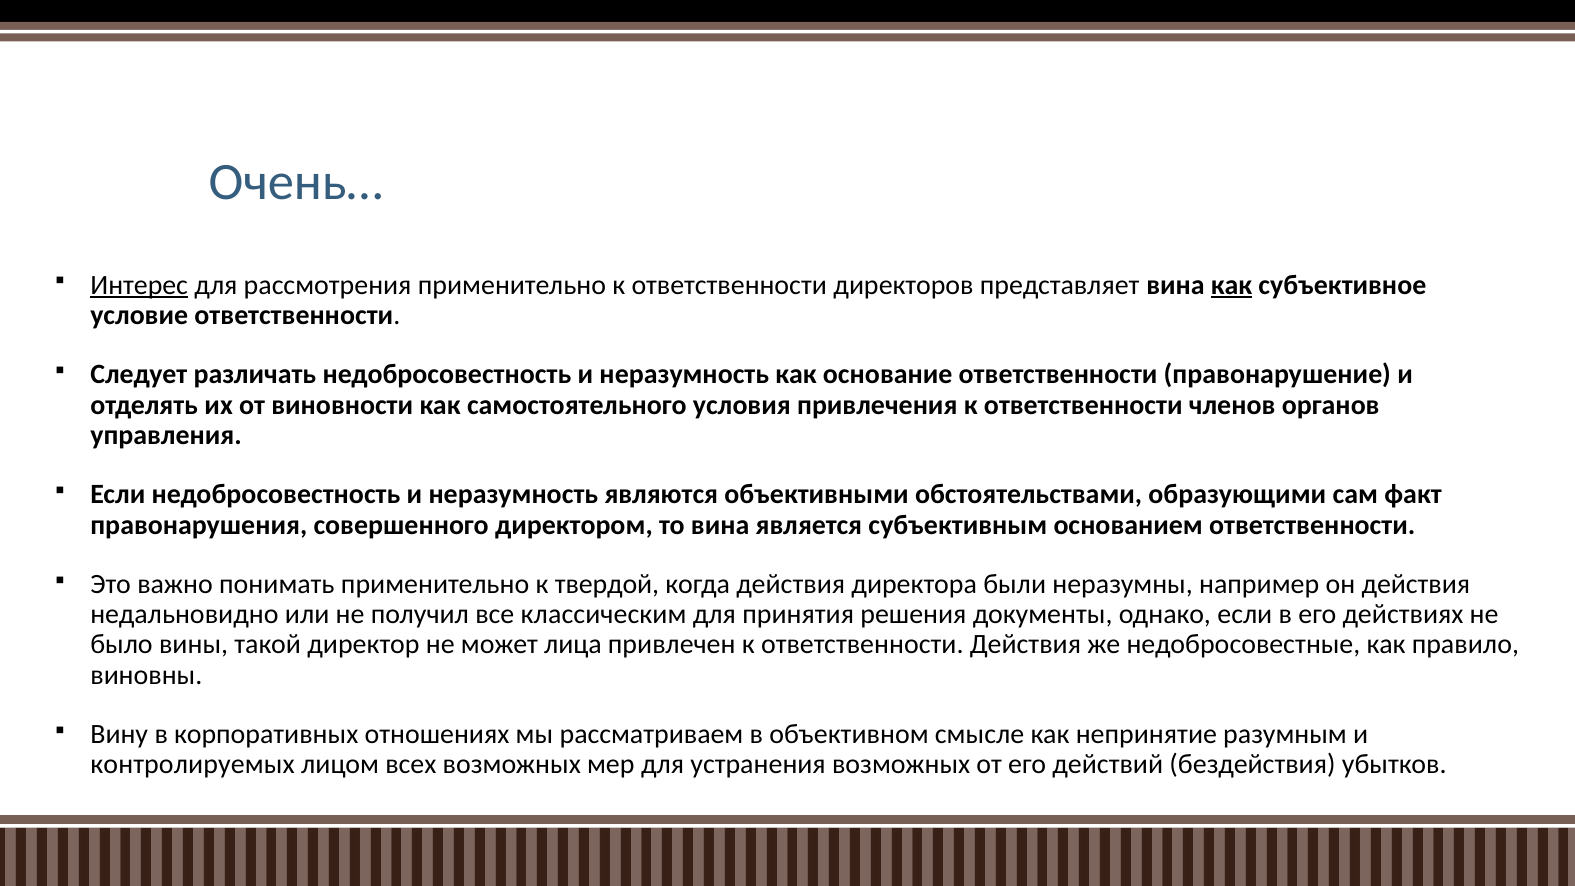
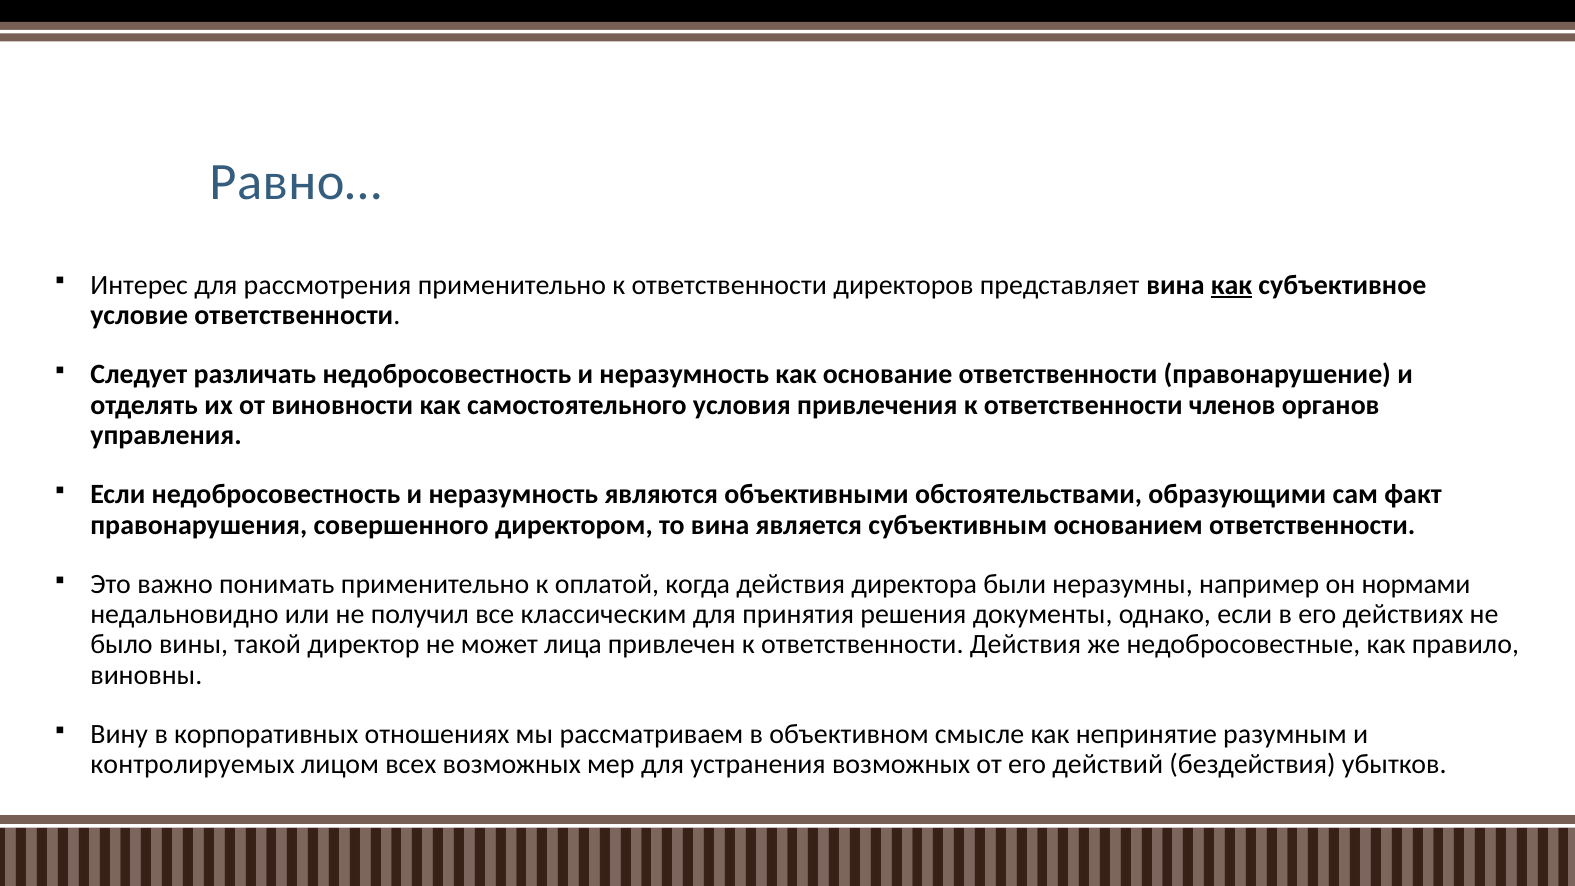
Очень…: Очень… -> Равно…
Интерес underline: present -> none
твердой: твердой -> оплатой
он действия: действия -> нормами
